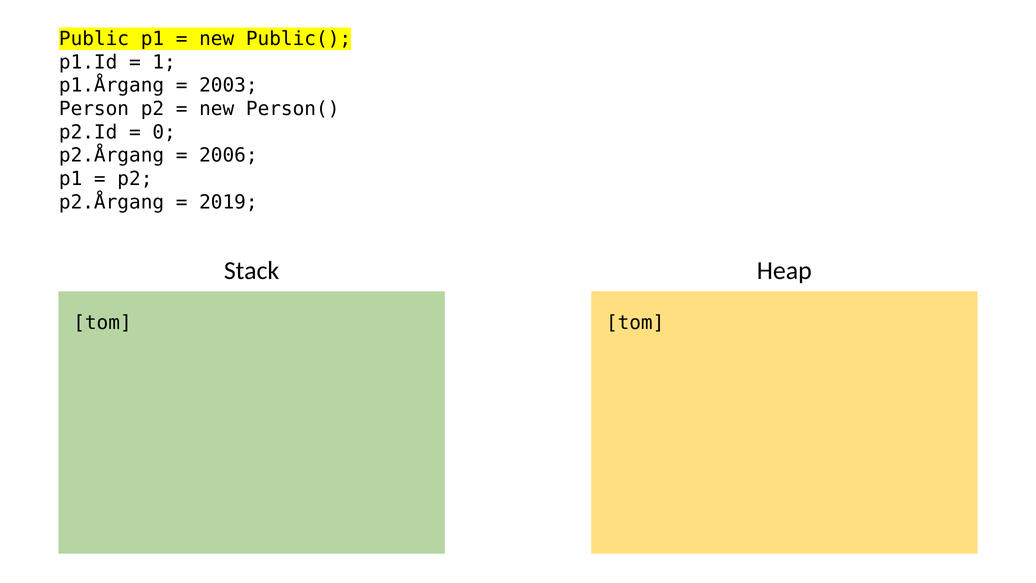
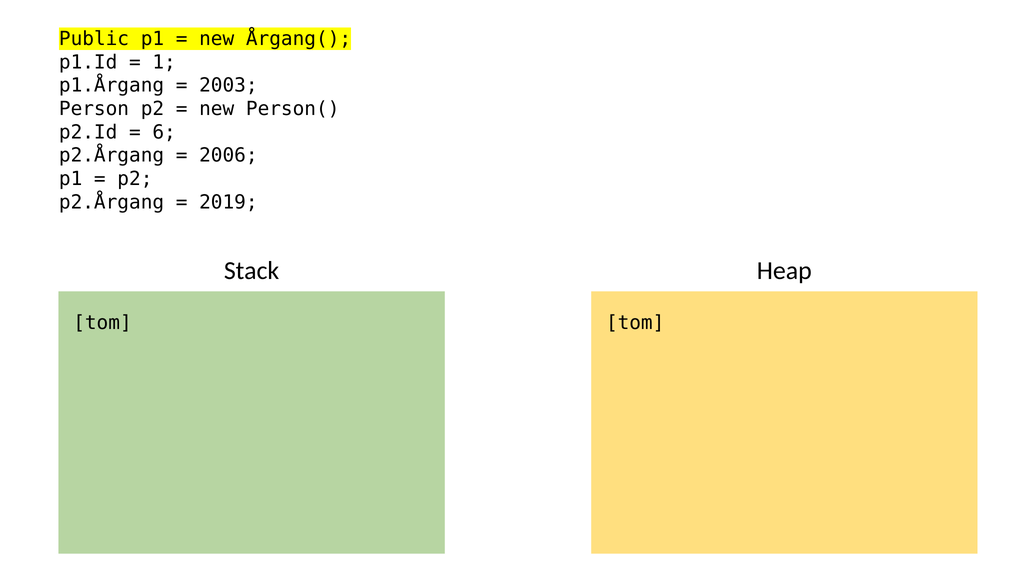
Public(: Public( -> Årgang(
0: 0 -> 6
